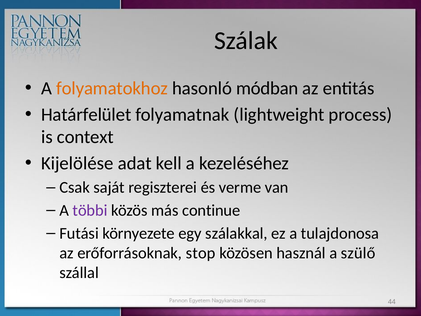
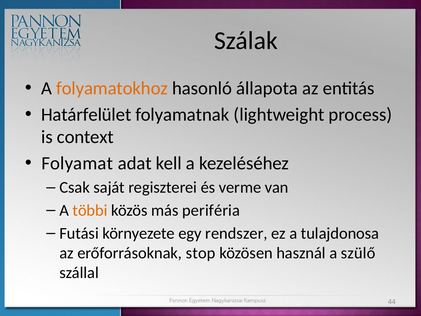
módban: módban -> állapota
Kijelölése: Kijelölése -> Folyamat
többi colour: purple -> orange
continue: continue -> periféria
szálakkal: szálakkal -> rendszer
